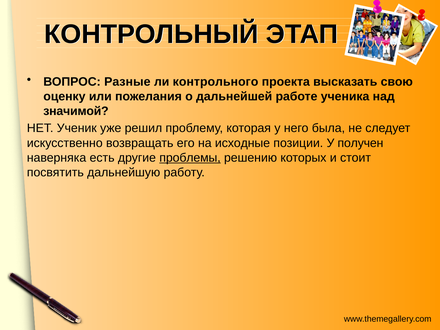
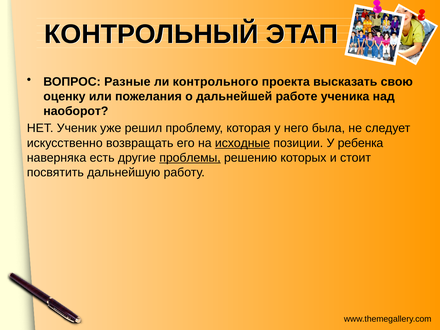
значимой: значимой -> наоборот
исходные underline: none -> present
получен: получен -> ребенка
